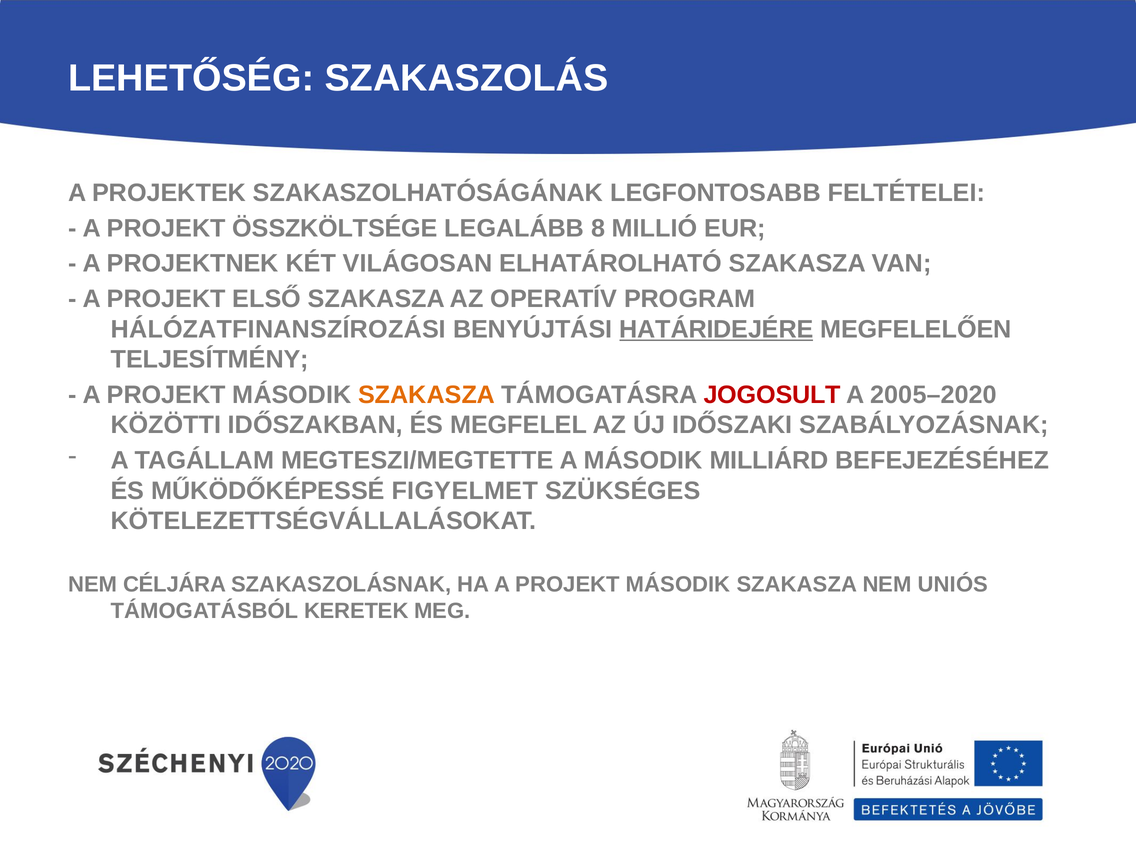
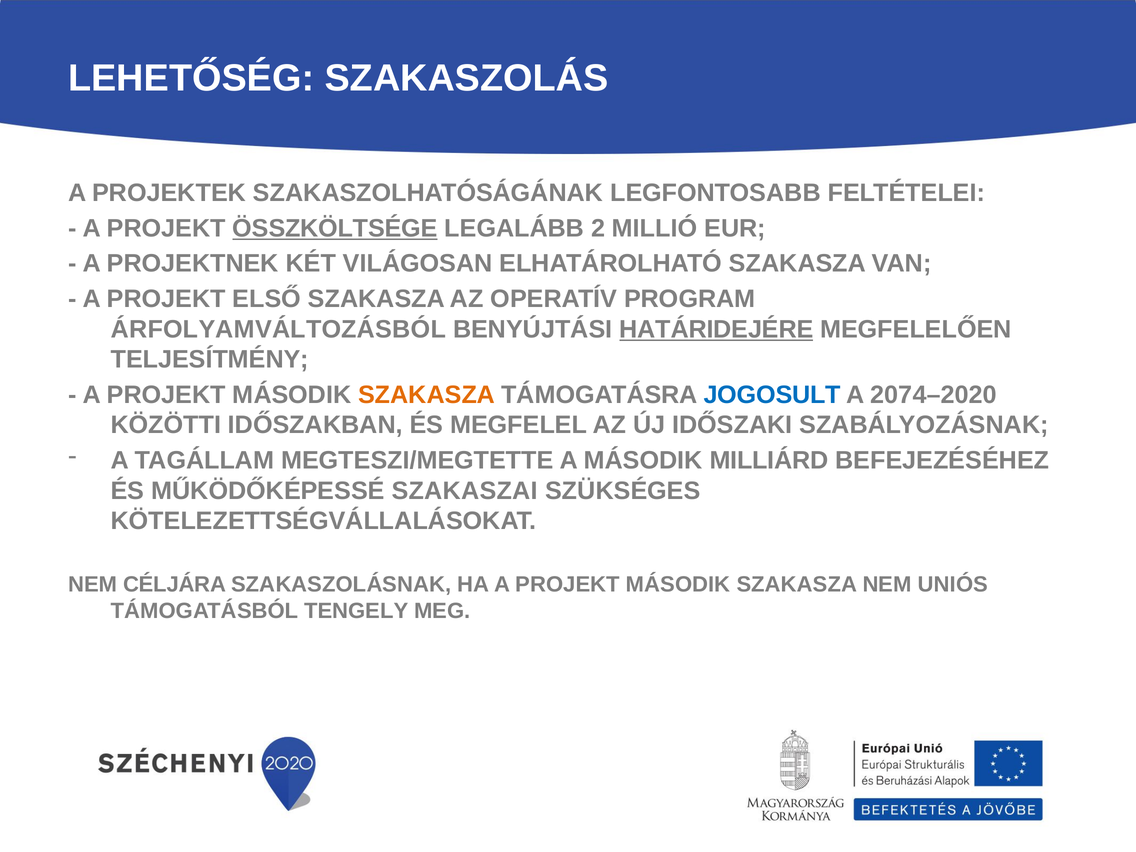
ÖSSZKÖLTSÉGE underline: none -> present
8: 8 -> 2
HÁLÓZATFINANSZÍROZÁSI: HÁLÓZATFINANSZÍROZÁSI -> ÁRFOLYAMVÁLTOZÁSBÓL
JOGOSULT colour: red -> blue
2005–2020: 2005–2020 -> 2074–2020
FIGYELMET: FIGYELMET -> SZAKASZAI
KERETEK: KERETEK -> TENGELY
